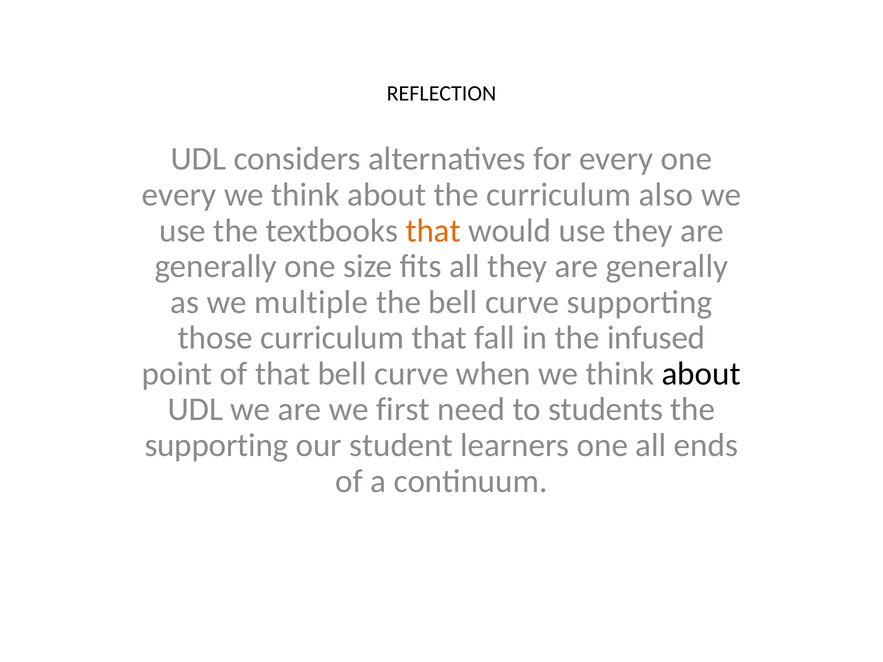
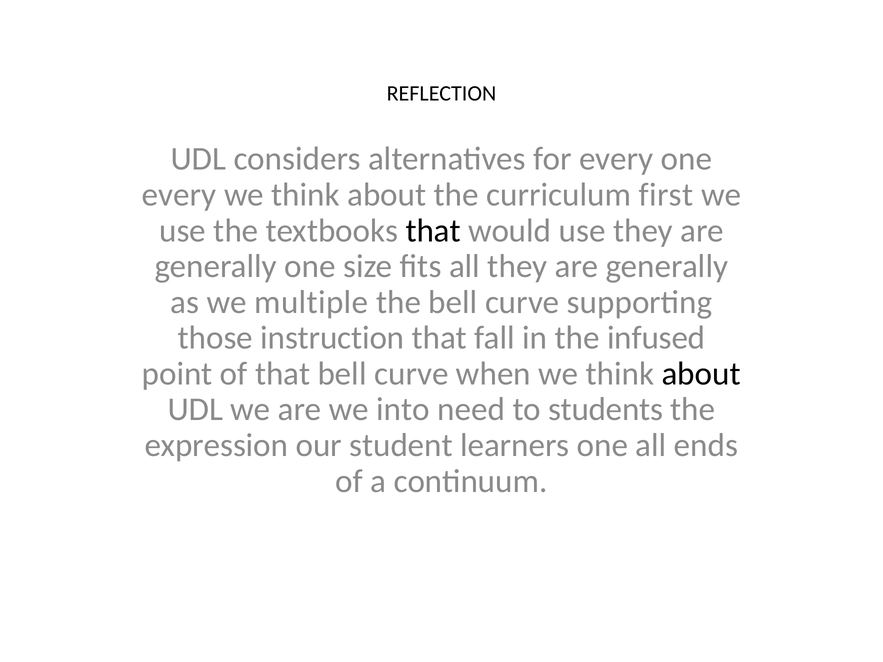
also: also -> first
that at (433, 231) colour: orange -> black
those curriculum: curriculum -> instruction
first: first -> into
supporting at (216, 446): supporting -> expression
